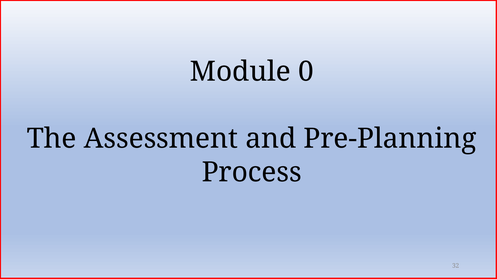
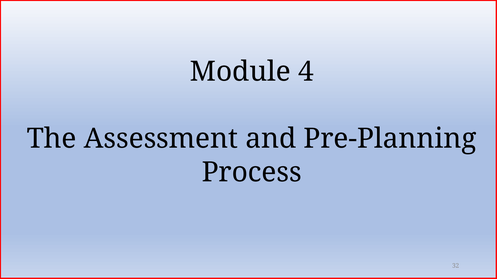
0: 0 -> 4
